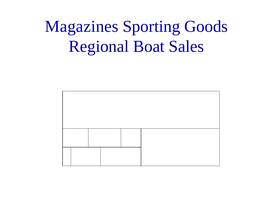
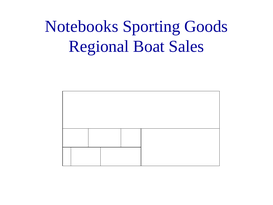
Magazines: Magazines -> Notebooks
